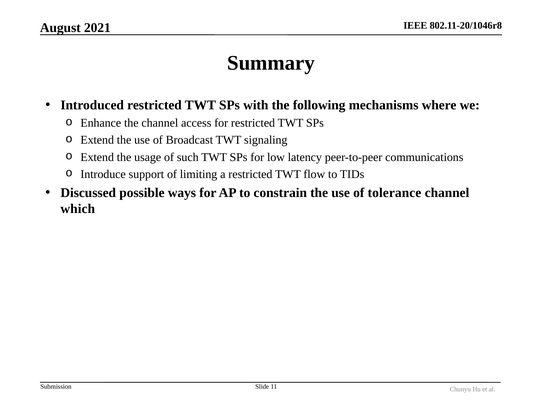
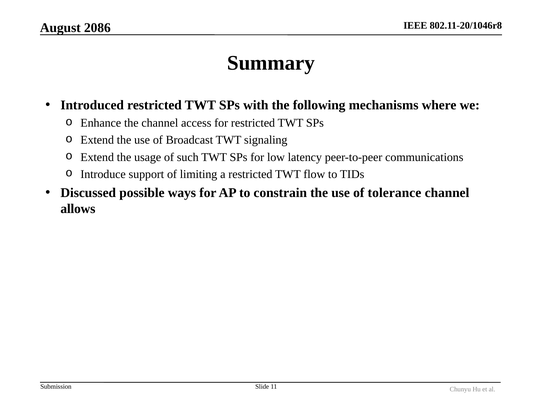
2021: 2021 -> 2086
which: which -> allows
